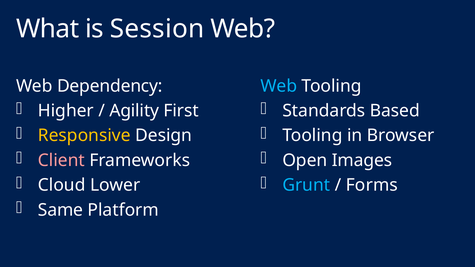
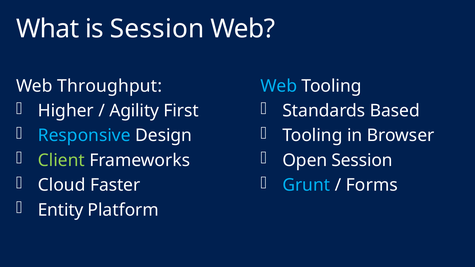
Dependency: Dependency -> Throughput
Responsive colour: yellow -> light blue
Client colour: pink -> light green
Open Images: Images -> Session
Lower: Lower -> Faster
Same: Same -> Entity
